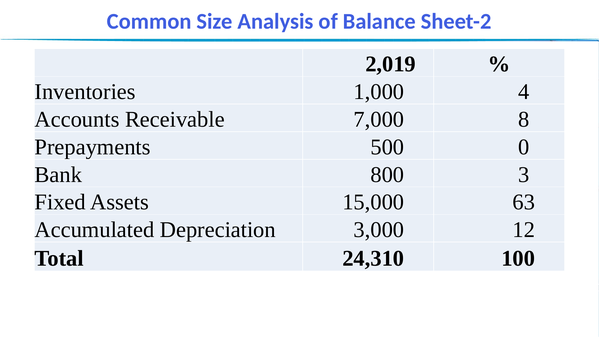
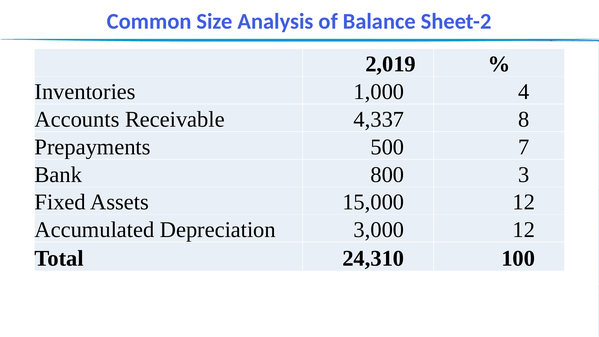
7,000: 7,000 -> 4,337
0: 0 -> 7
15,000 63: 63 -> 12
